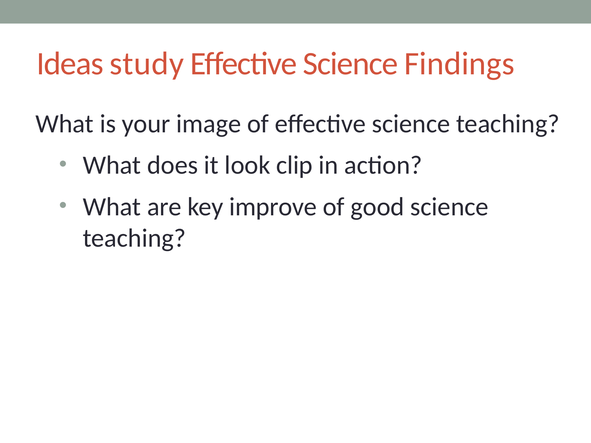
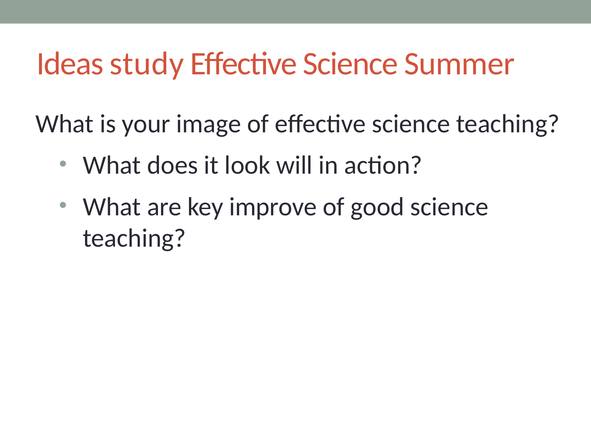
Findings: Findings -> Summer
clip: clip -> will
